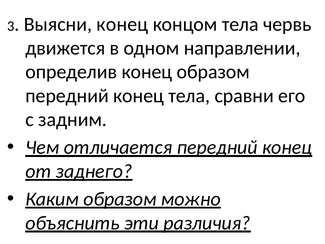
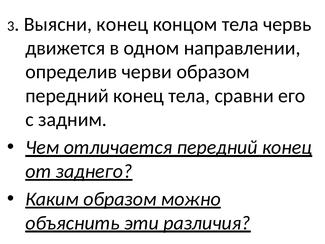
определив конец: конец -> черви
